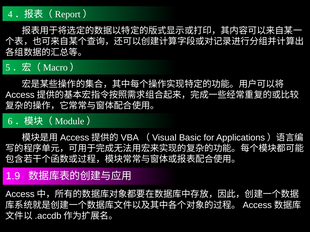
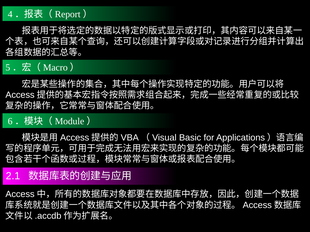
1.9: 1.9 -> 2.1
